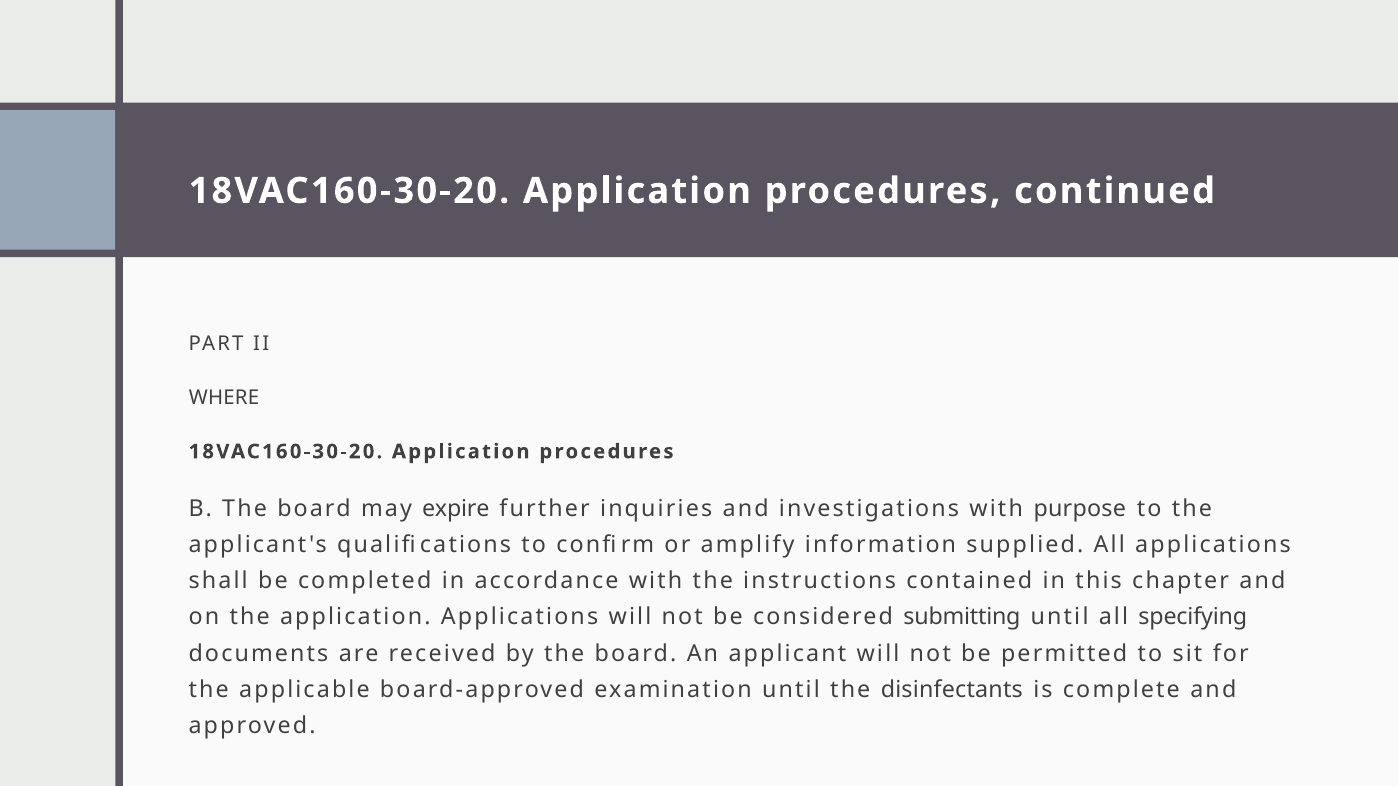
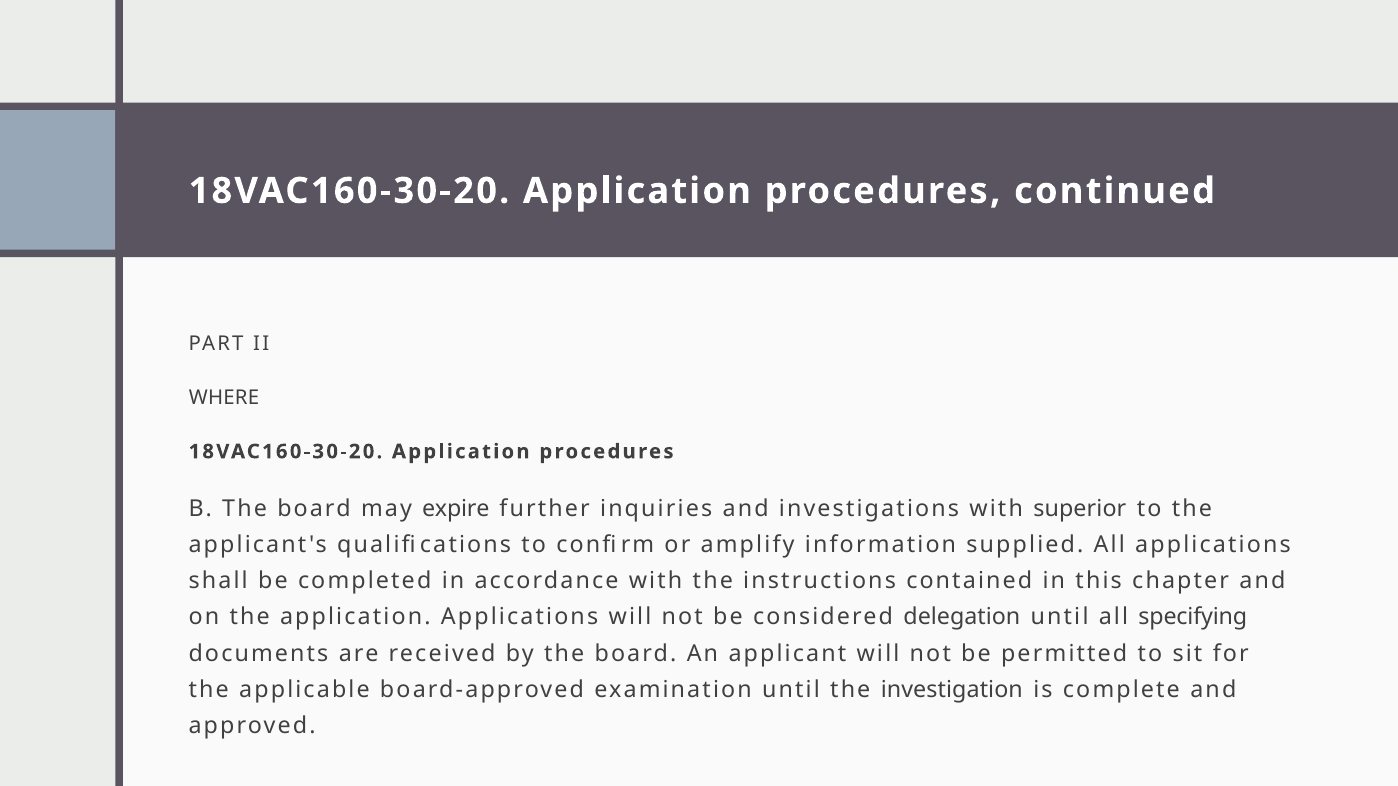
purpose: purpose -> superior
submitting: submitting -> delegation
disinfectants: disinfectants -> investigation
